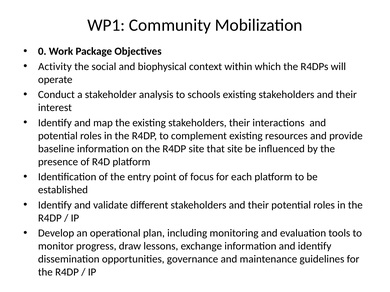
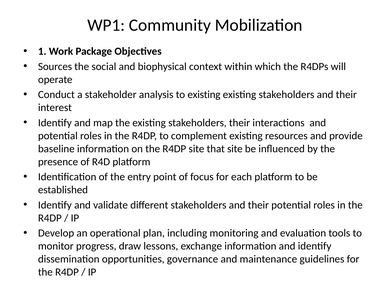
0: 0 -> 1
Activity: Activity -> Sources
to schools: schools -> existing
